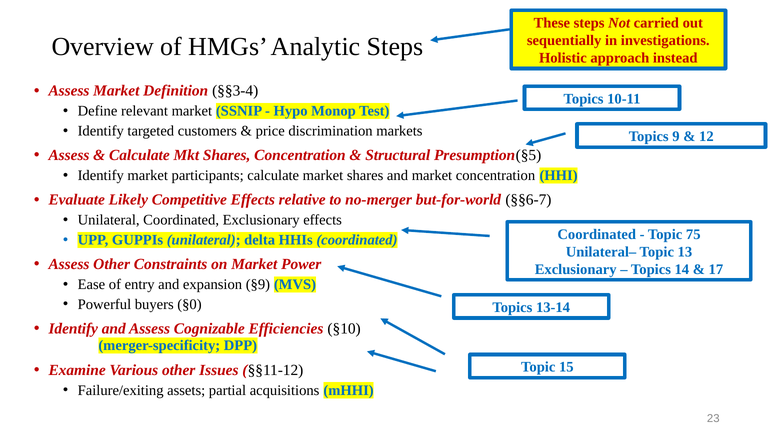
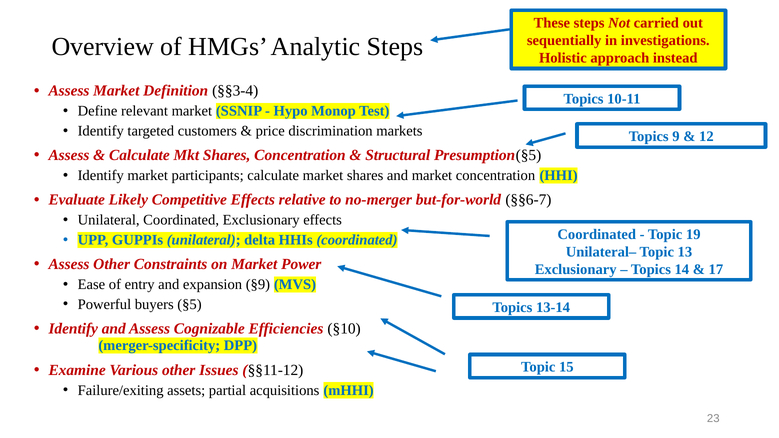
75: 75 -> 19
§0: §0 -> §5
